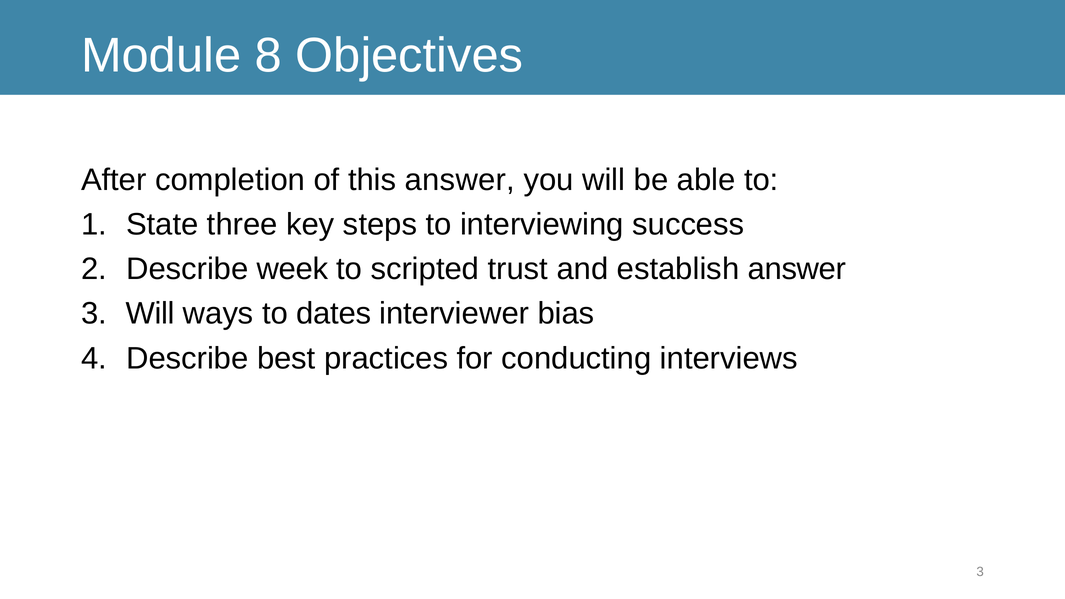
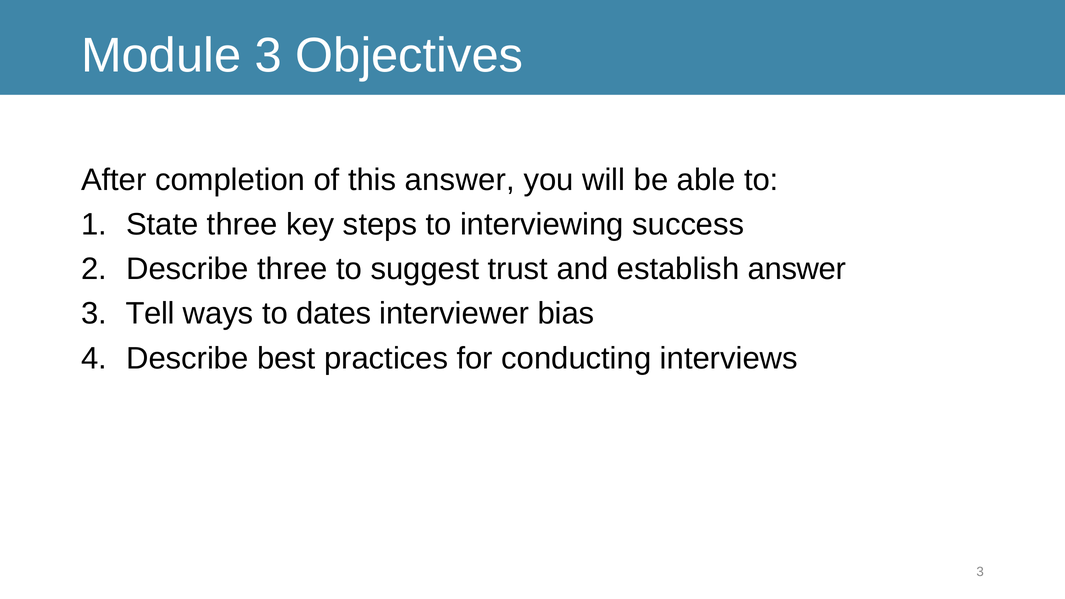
Module 8: 8 -> 3
Describe week: week -> three
scripted: scripted -> suggest
3 Will: Will -> Tell
